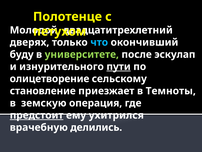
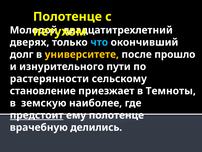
буду: буду -> долг
университете colour: light green -> yellow
эскулап: эскулап -> прошло
пути underline: present -> none
олицетворение: олицетворение -> растерянности
операция: операция -> наиболее
ему ухитрился: ухитрился -> полотенце
